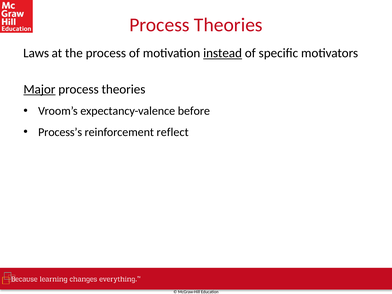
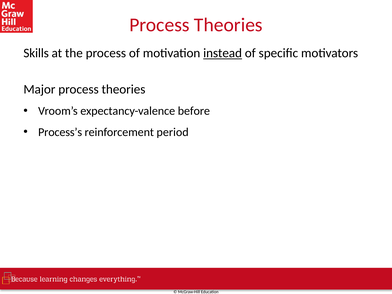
Laws: Laws -> Skills
Major underline: present -> none
reflect: reflect -> period
